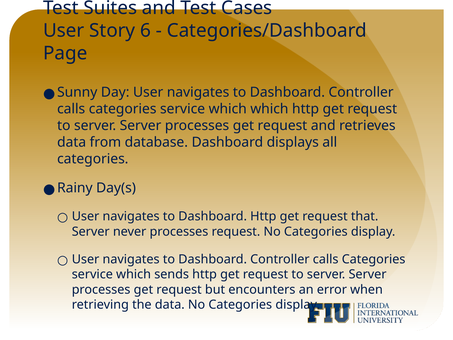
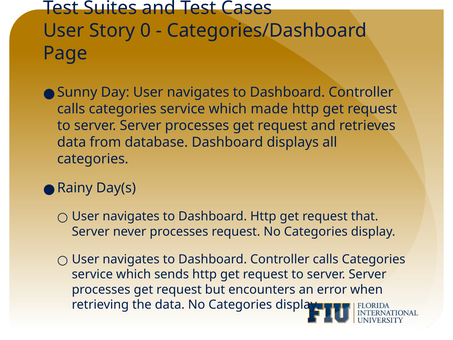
6: 6 -> 0
which which: which -> made
